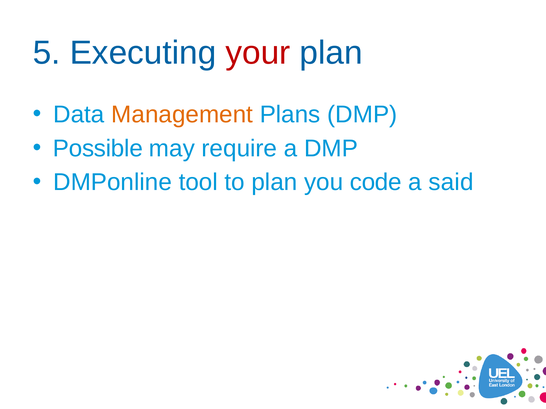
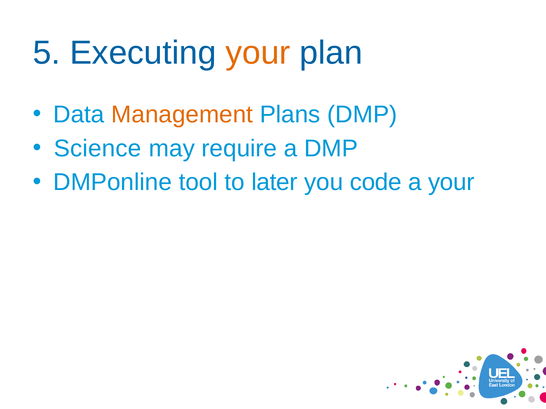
your at (258, 53) colour: red -> orange
Possible: Possible -> Science
to plan: plan -> later
a said: said -> your
